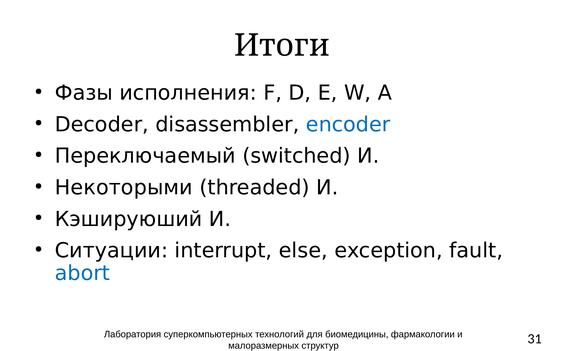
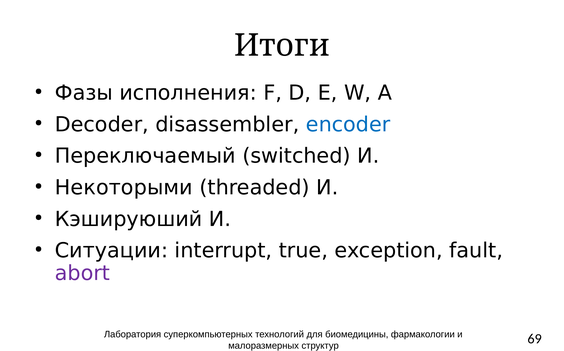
else: else -> true
abort colour: blue -> purple
31: 31 -> 69
